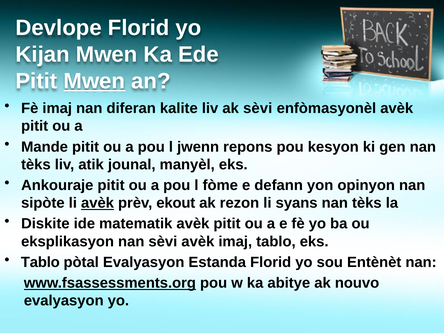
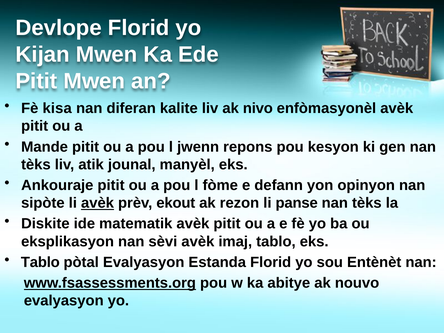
Mwen at (94, 81) underline: present -> none
Fè imaj: imaj -> kisa
ak sèvi: sèvi -> nivo
syans: syans -> panse
